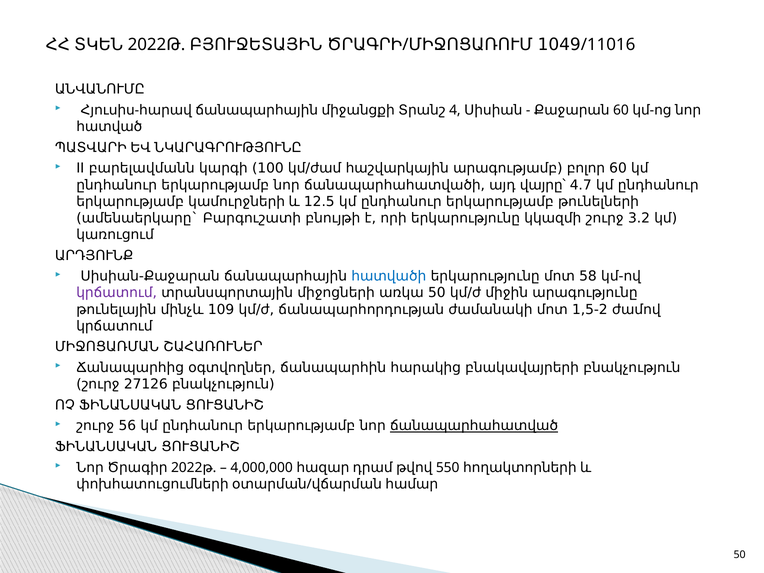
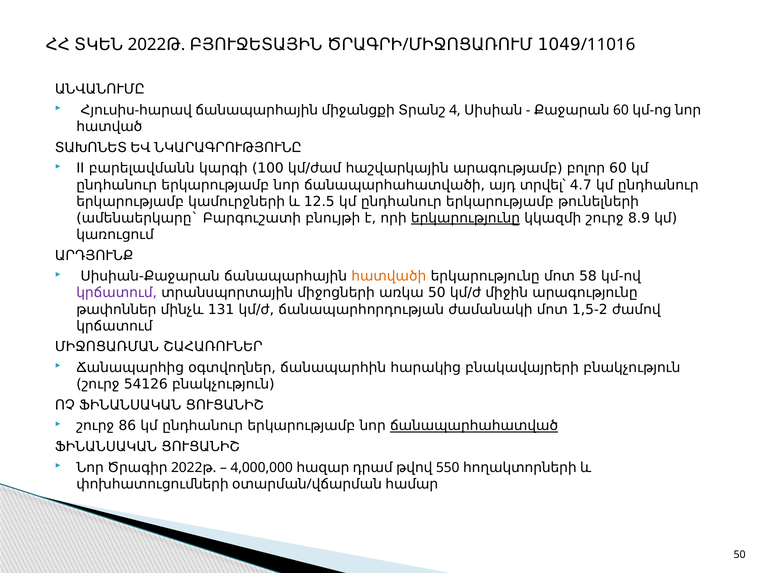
ՊԱՏՎԱՐԻ: ՊԱՏՎԱՐԻ -> ՏԱԽՈՆԵՏ
վայրը՝: վայրը՝ -> տրվել՝
երկարությունը at (465, 218) underline: none -> present
3.2: 3.2 -> 8.9
հատվածի colour: blue -> orange
թունելային: թունելային -> թափոններ
109: 109 -> 131
27126: 27126 -> 54126
56: 56 -> 86
